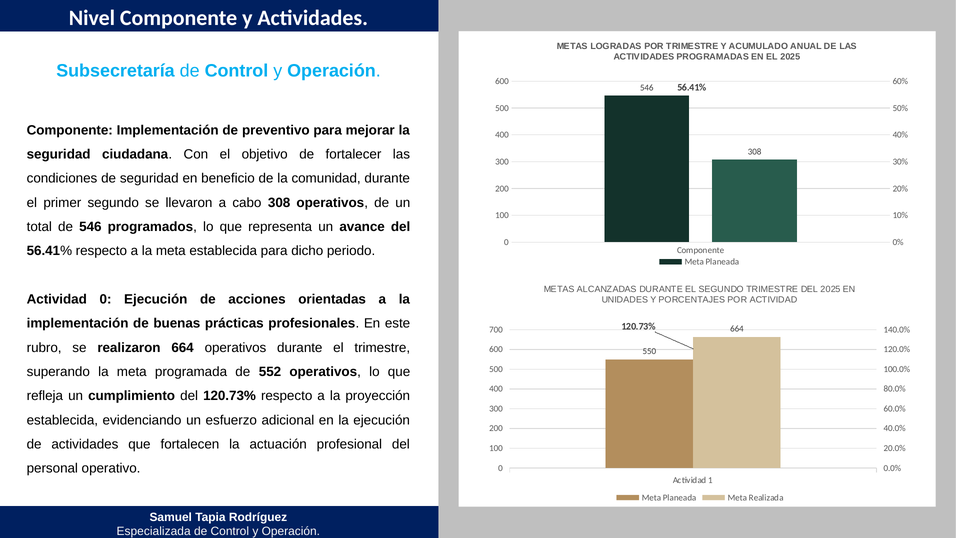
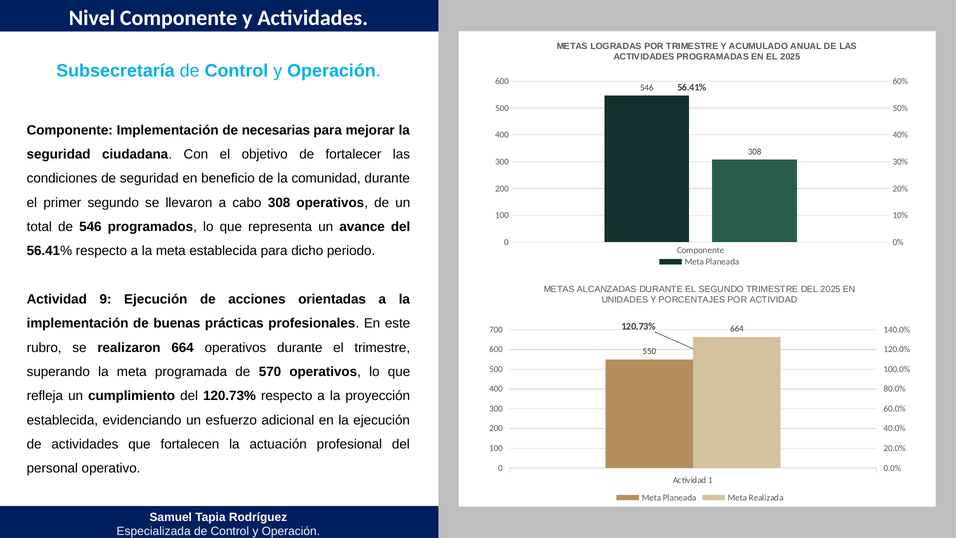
preventivo: preventivo -> necesarias
Actividad 0: 0 -> 9
552: 552 -> 570
